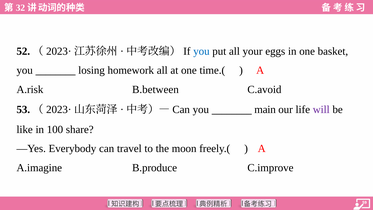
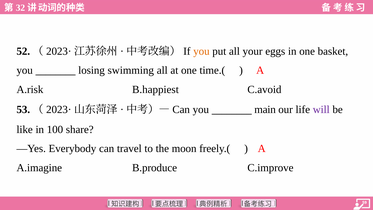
you at (201, 51) colour: blue -> orange
homework: homework -> swimming
B.between: B.between -> B.happiest
